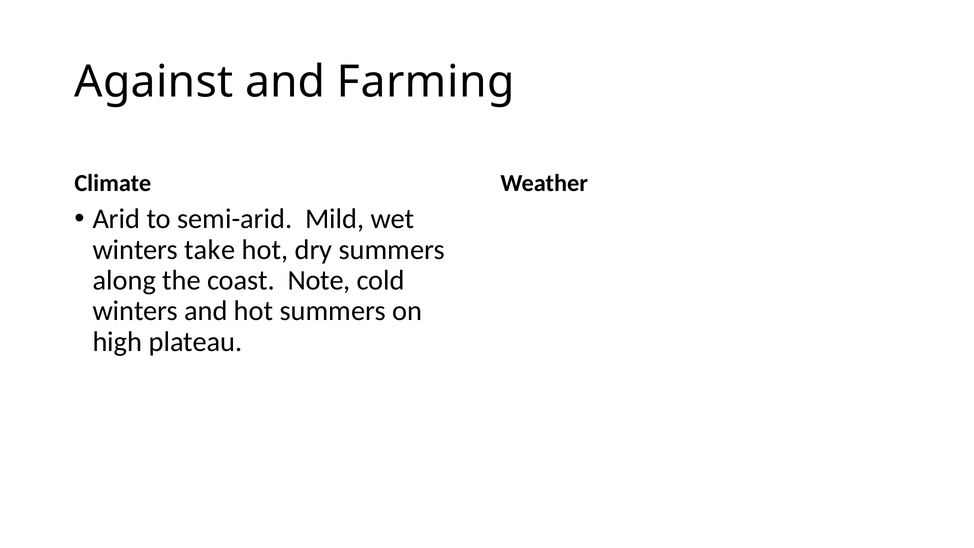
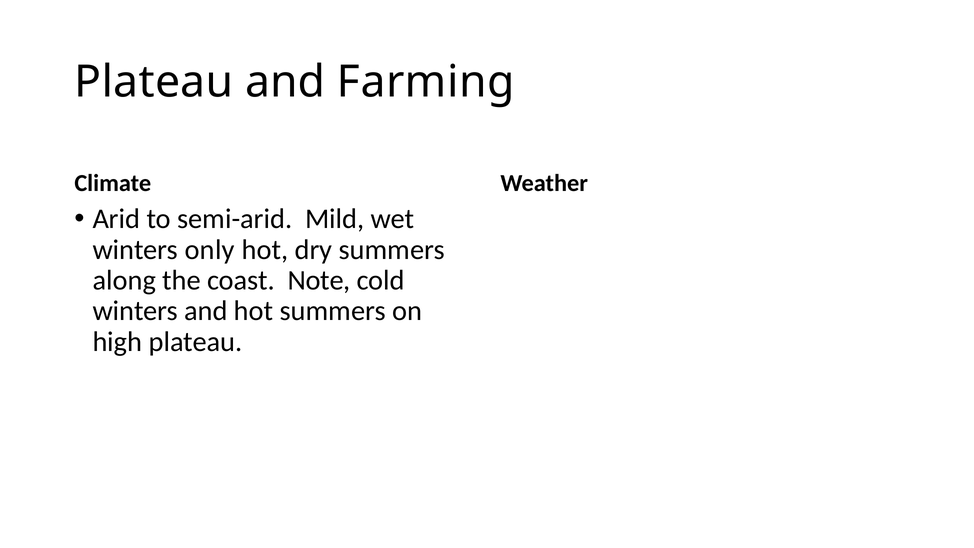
Against at (154, 82): Against -> Plateau
take: take -> only
